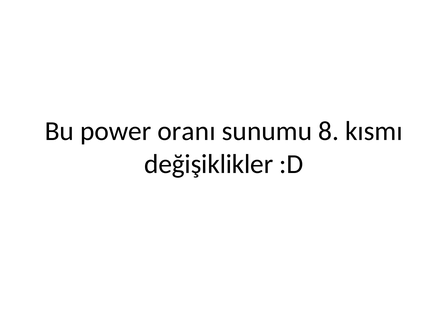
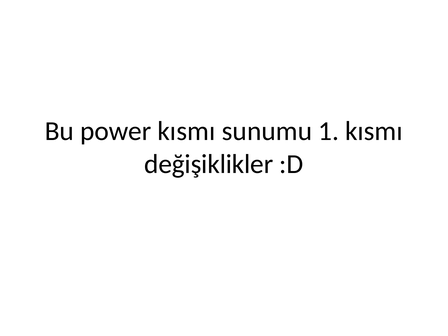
power oranı: oranı -> kısmı
8: 8 -> 1
